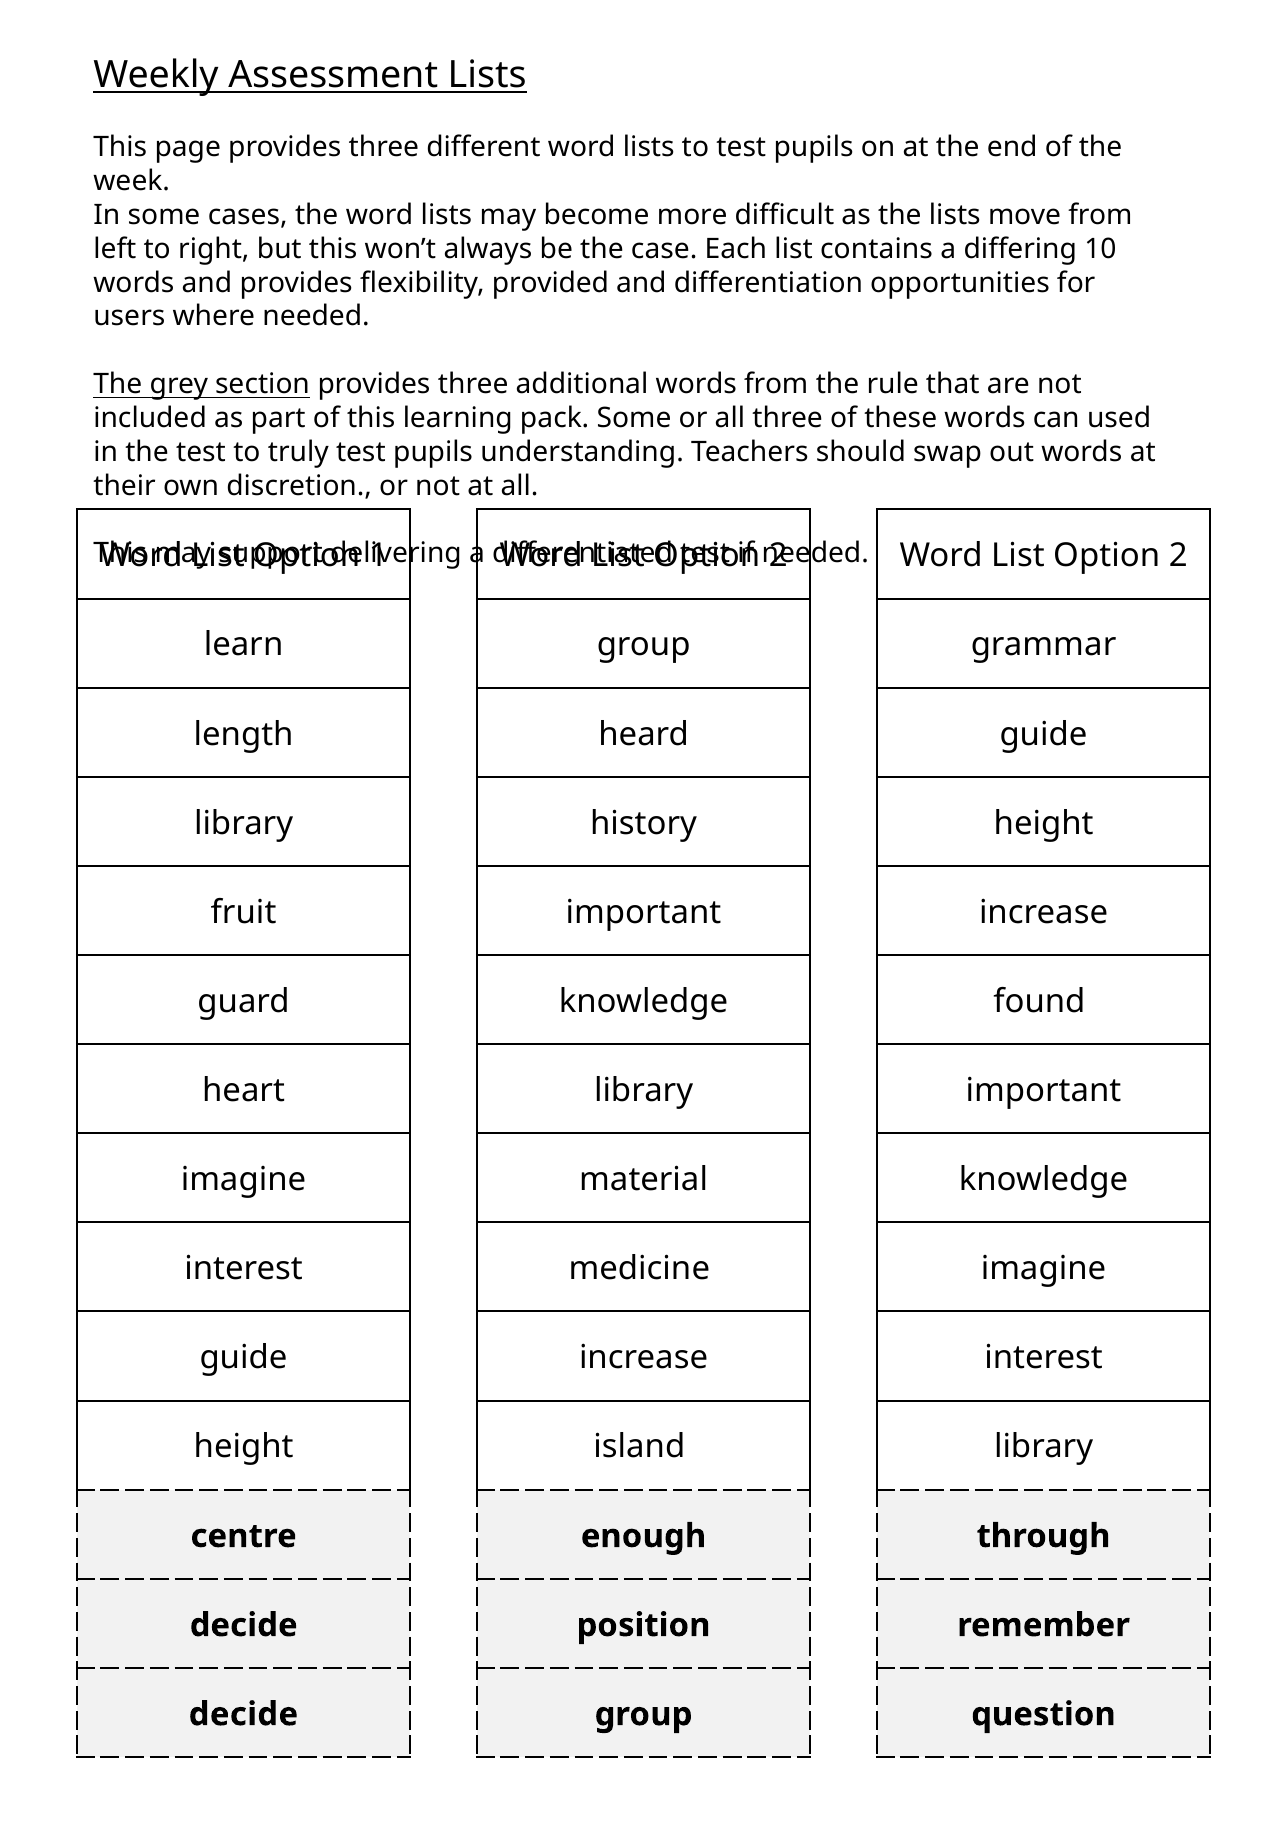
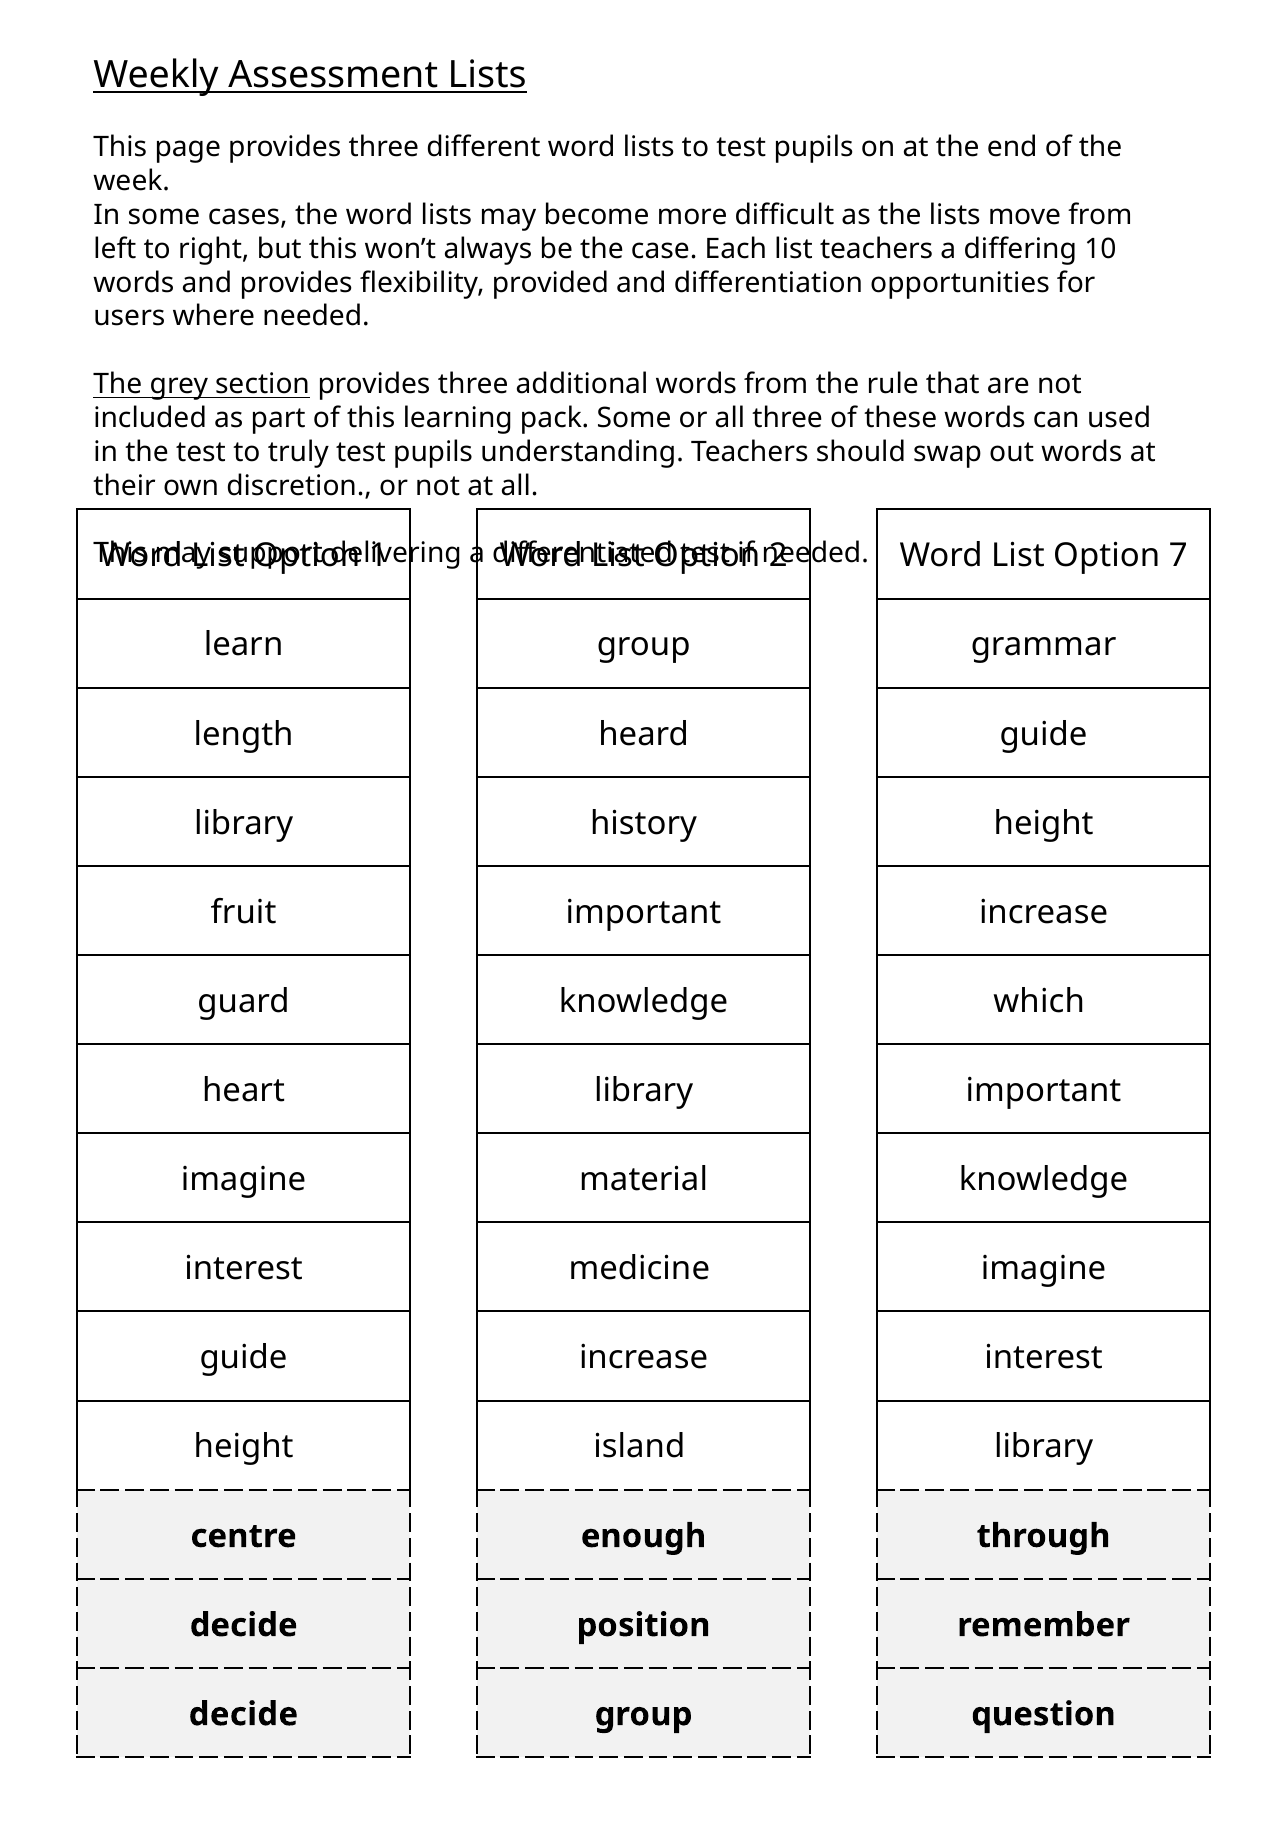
list contains: contains -> teachers
2 at (1178, 556): 2 -> 7
found: found -> which
